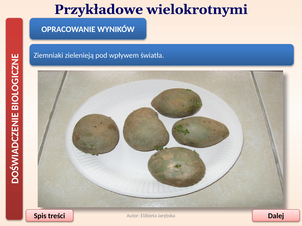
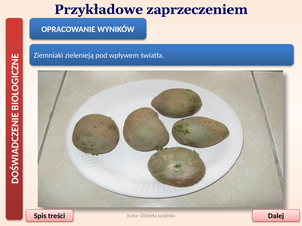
wielokrotnymi: wielokrotnymi -> zaprzeczeniem
